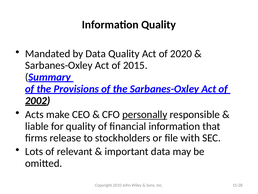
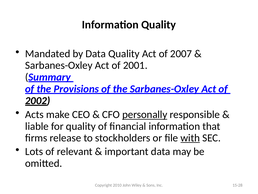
2020: 2020 -> 2007
2015: 2015 -> 2001
with underline: none -> present
